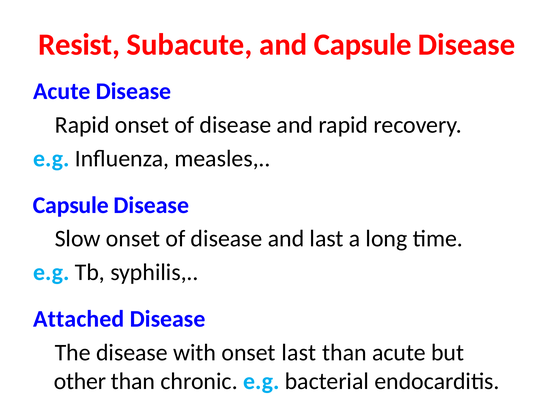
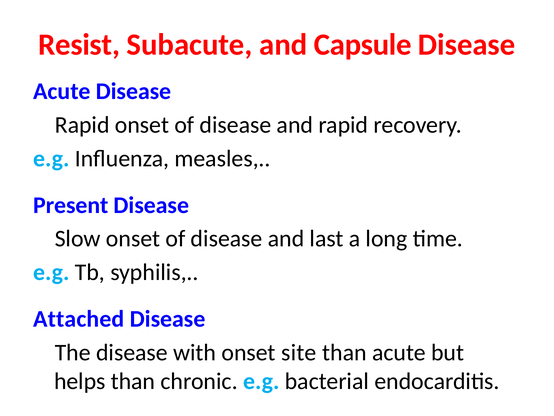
Capsule at (71, 205): Capsule -> Present
onset last: last -> site
other: other -> helps
